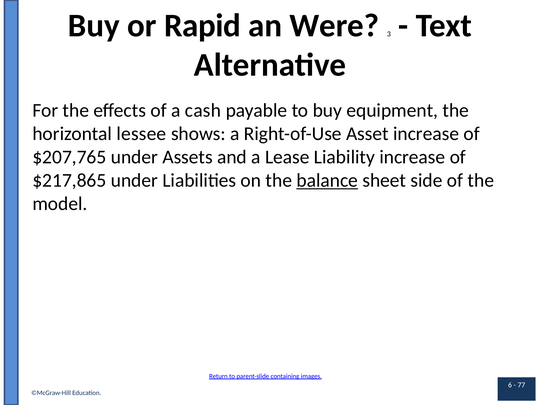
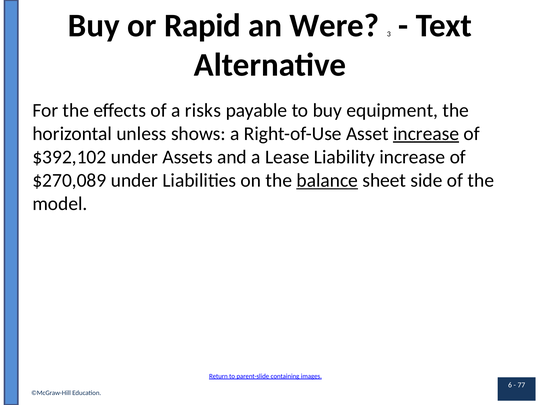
cash: cash -> risks
lessee: lessee -> unless
increase at (426, 134) underline: none -> present
$207,765: $207,765 -> $392,102
$217,865: $217,865 -> $270,089
